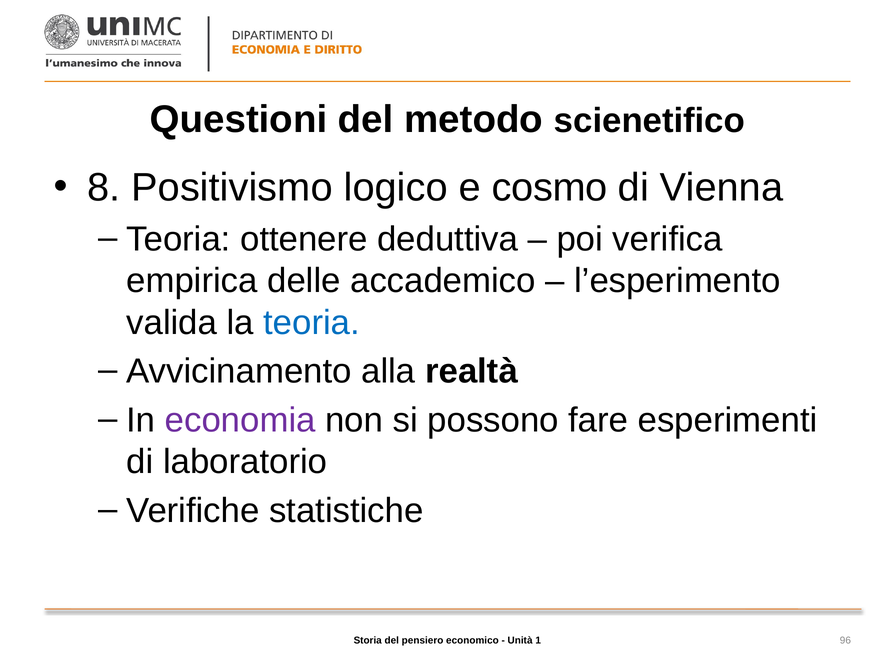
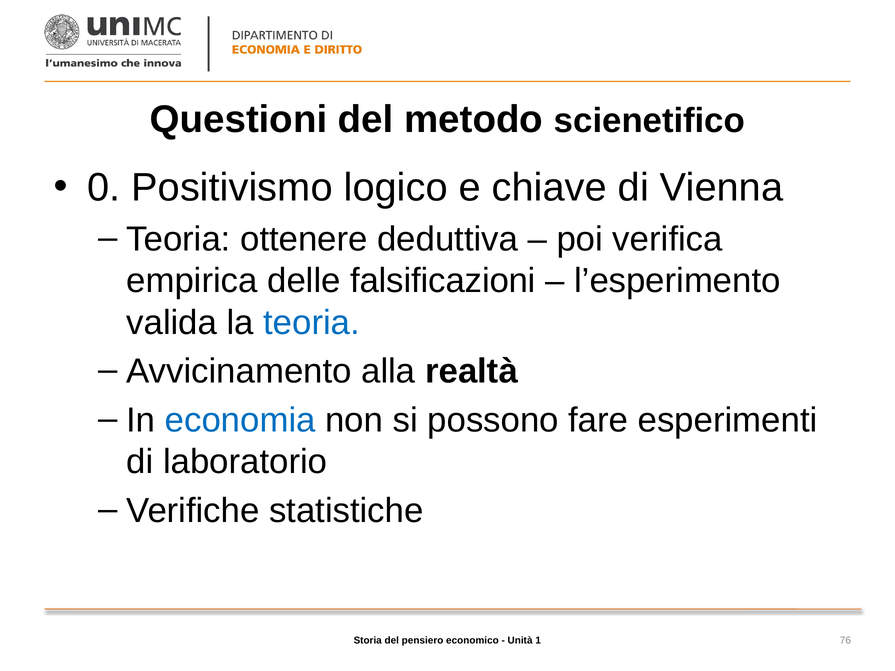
8: 8 -> 0
cosmo: cosmo -> chiave
accademico: accademico -> falsificazioni
economia colour: purple -> blue
96: 96 -> 76
